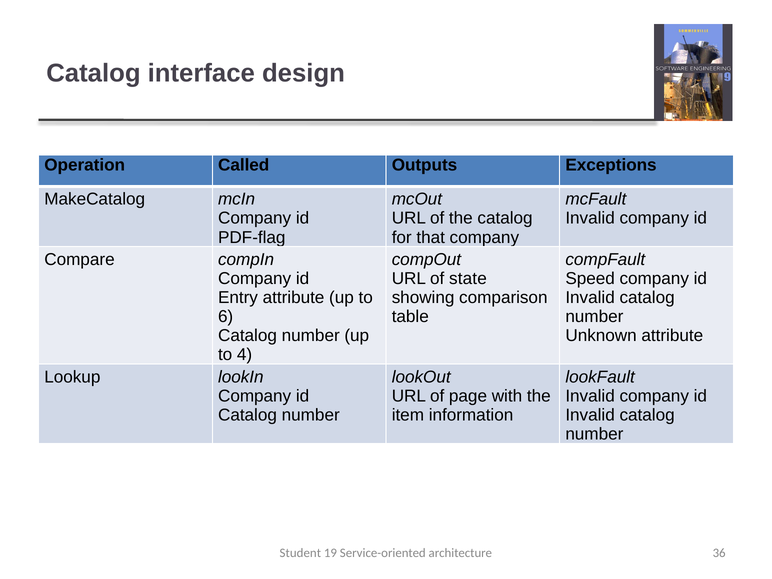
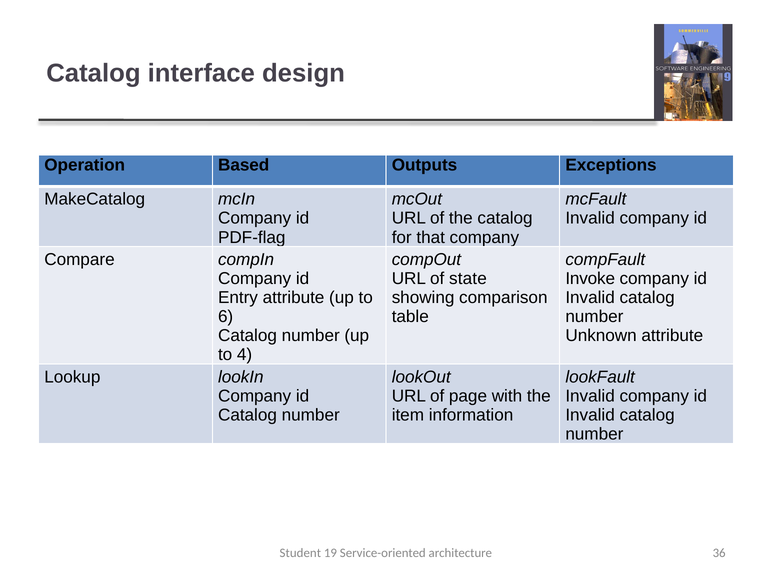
Called: Called -> Based
Speed: Speed -> Invoke
